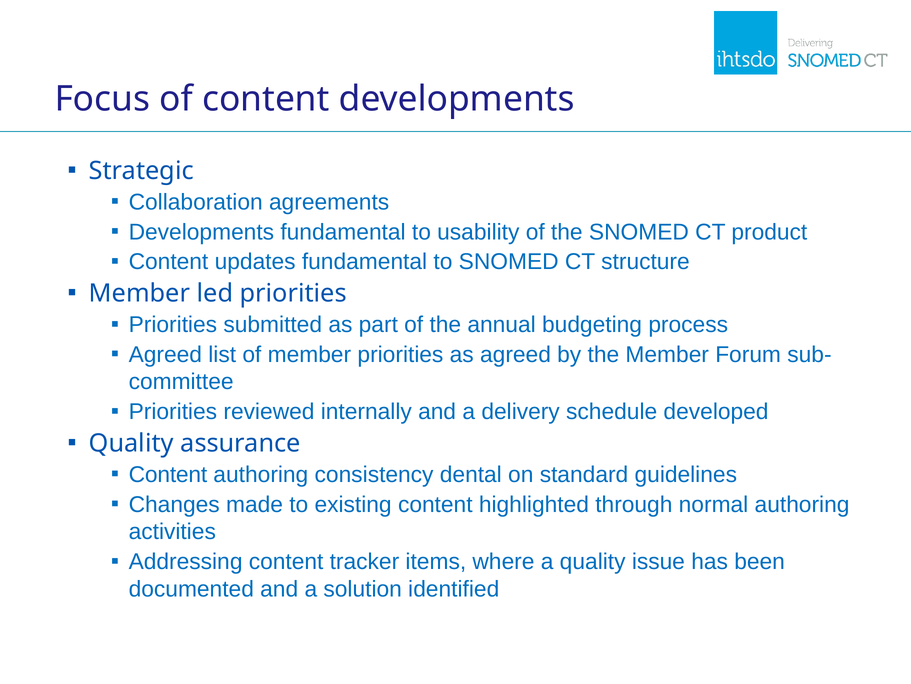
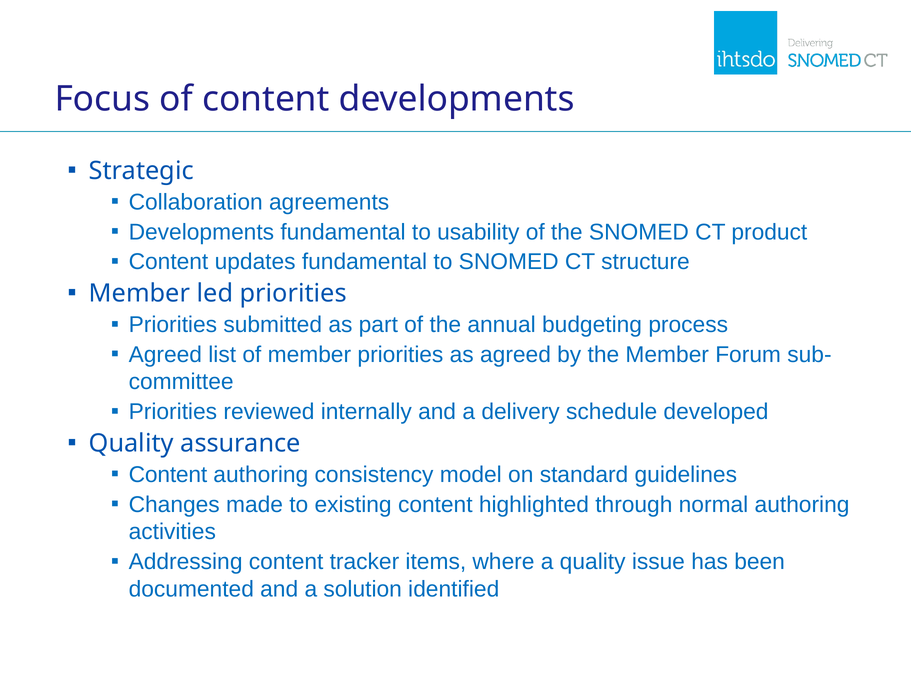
dental: dental -> model
